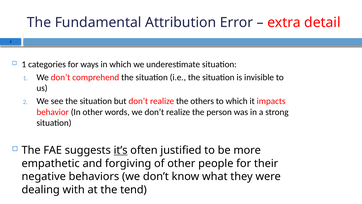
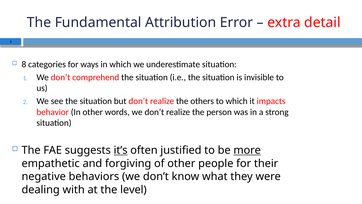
1 at (24, 64): 1 -> 8
more underline: none -> present
tend: tend -> level
